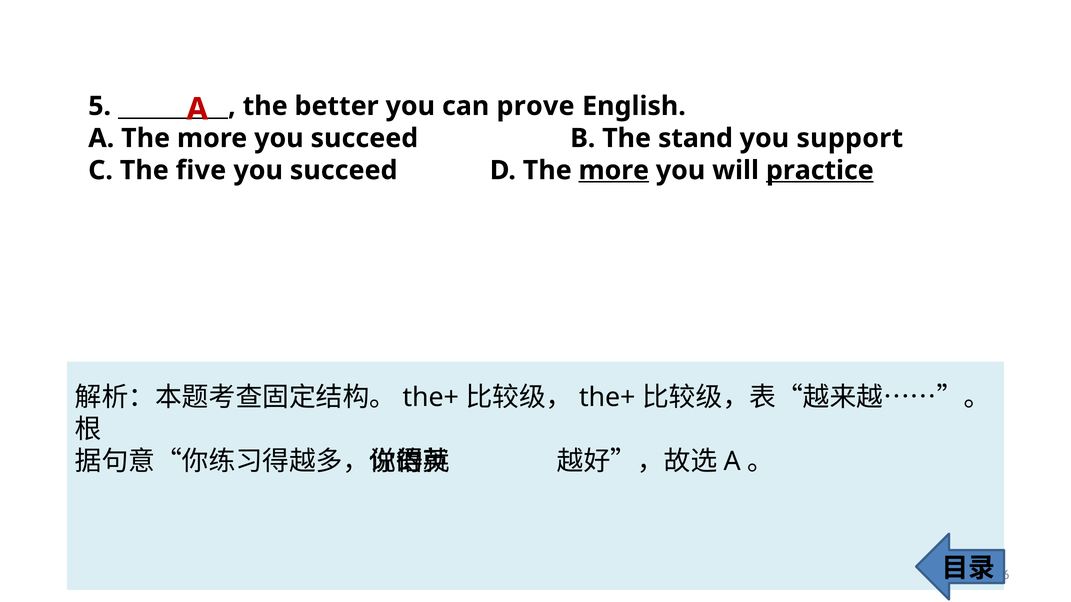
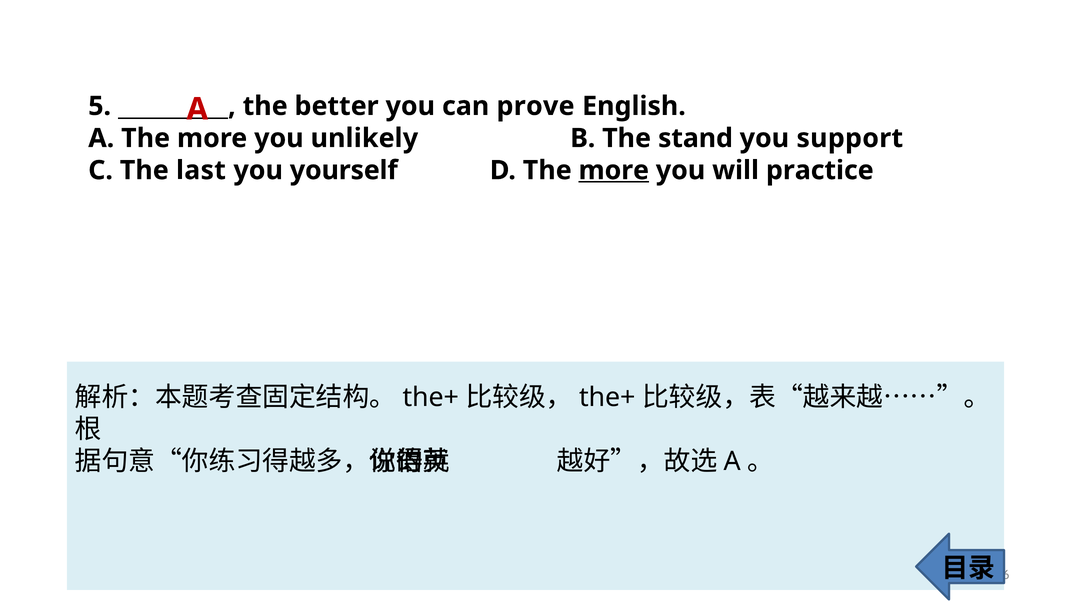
more you succeed: succeed -> unlikely
five: five -> last
succeed at (344, 170): succeed -> yourself
practice underline: present -> none
